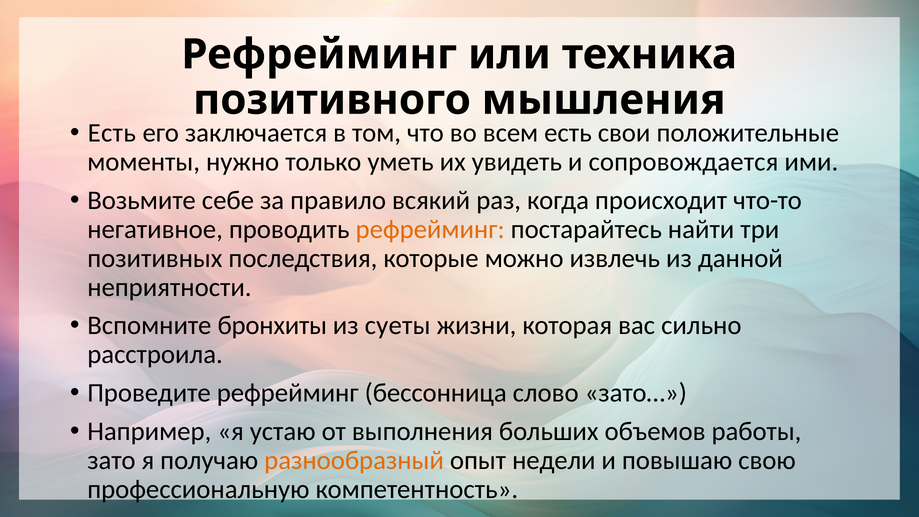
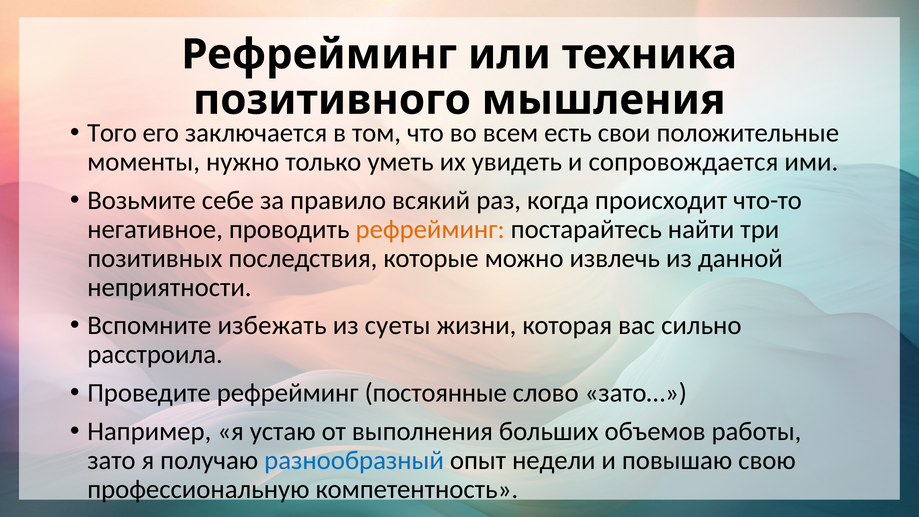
Есть at (112, 133): Есть -> Того
бронхиты: бронхиты -> избежать
бессонница: бессонница -> постоянные
разнообразный colour: orange -> blue
